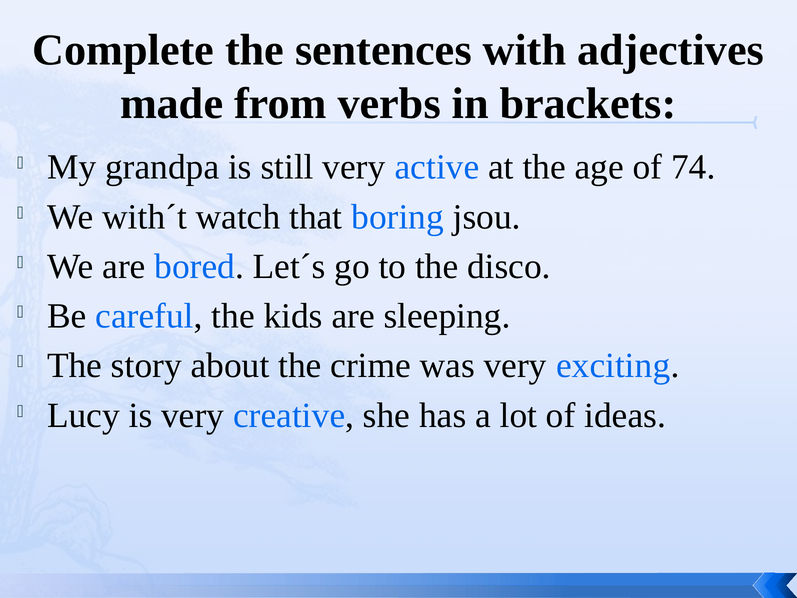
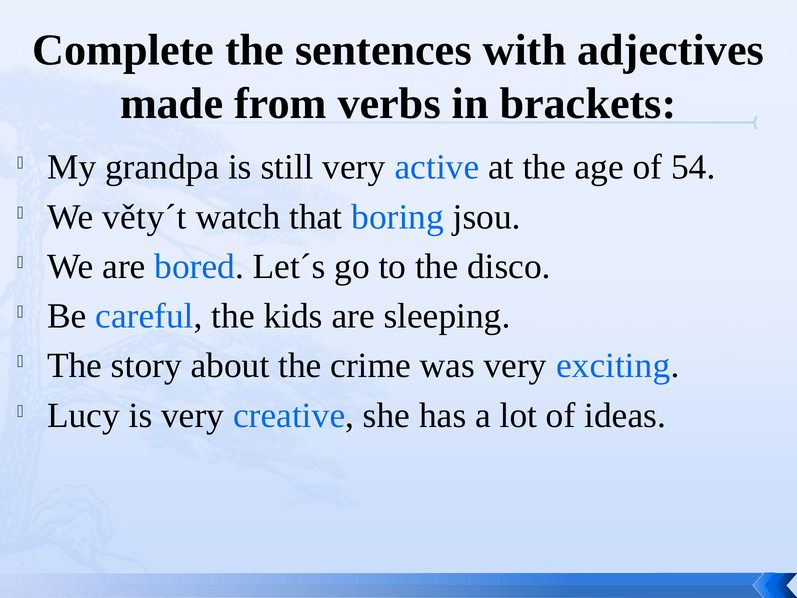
74: 74 -> 54
with´t: with´t -> věty´t
